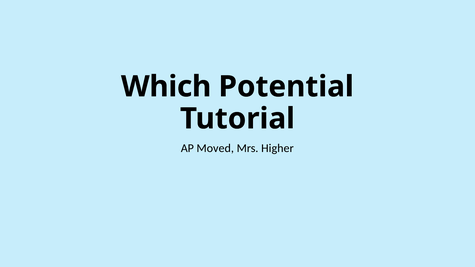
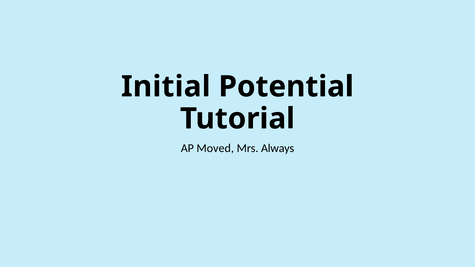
Which: Which -> Initial
Higher: Higher -> Always
